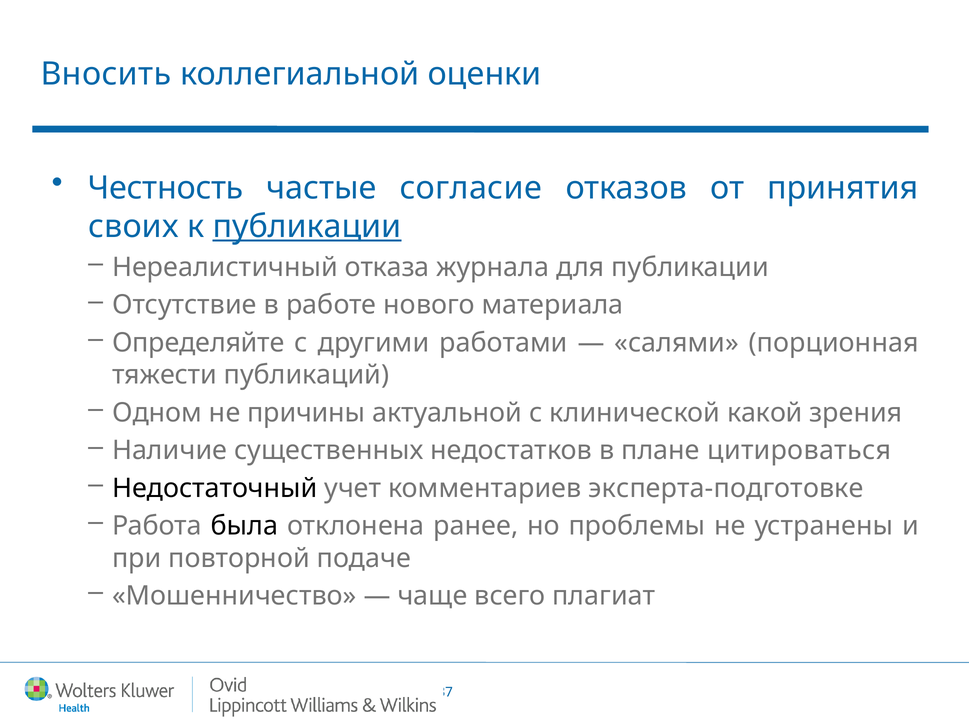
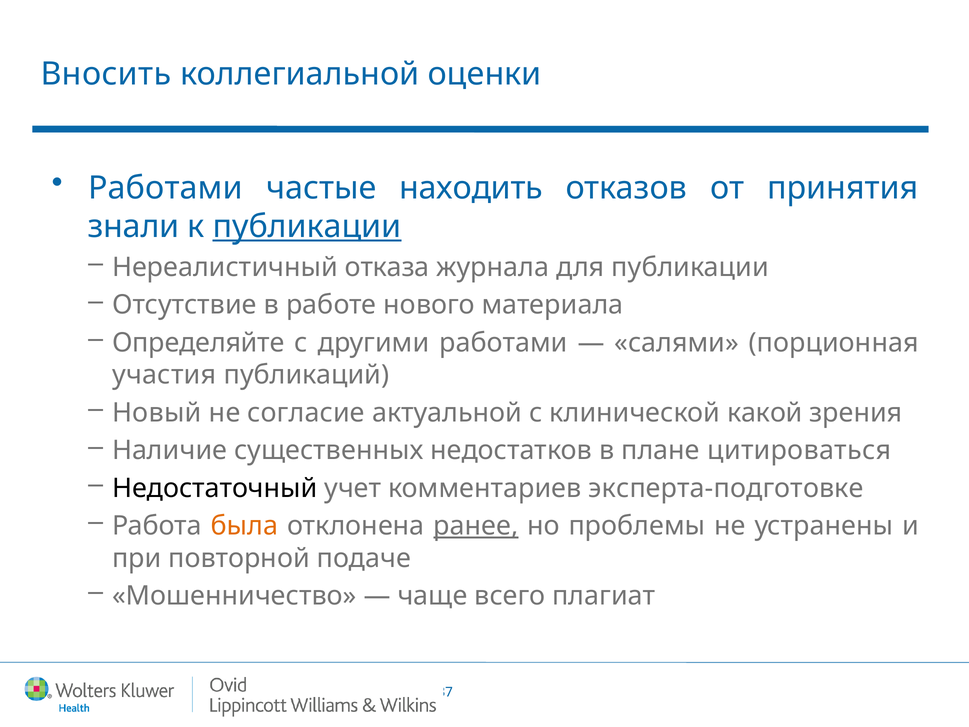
Честность at (166, 188): Честность -> Работами
согласие: согласие -> находить
своих: своих -> знали
тяжести: тяжести -> участия
Одном: Одном -> Новый
причины: причины -> согласие
была colour: black -> orange
ранее underline: none -> present
